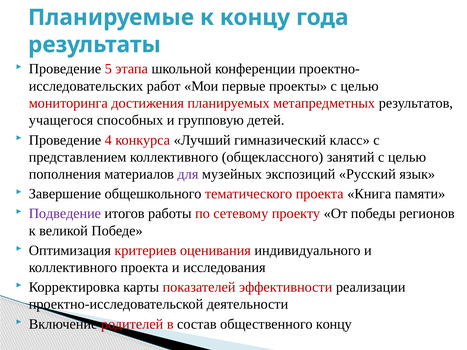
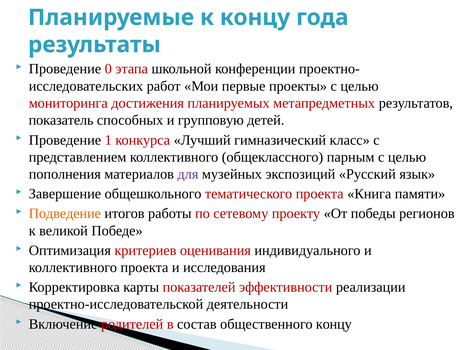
5: 5 -> 0
учащегося: учащегося -> показатель
4: 4 -> 1
занятий: занятий -> парным
Подведение colour: purple -> orange
